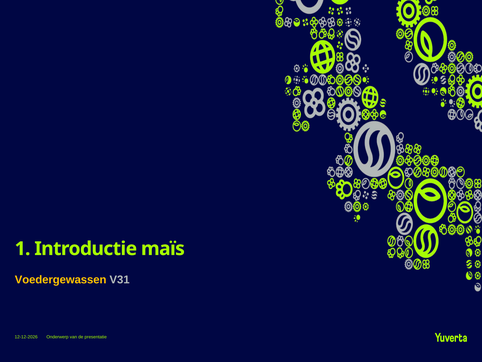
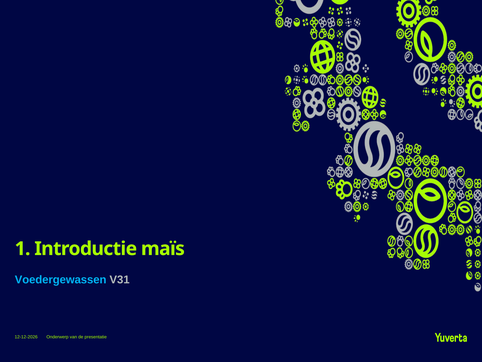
Voedergewassen colour: yellow -> light blue
